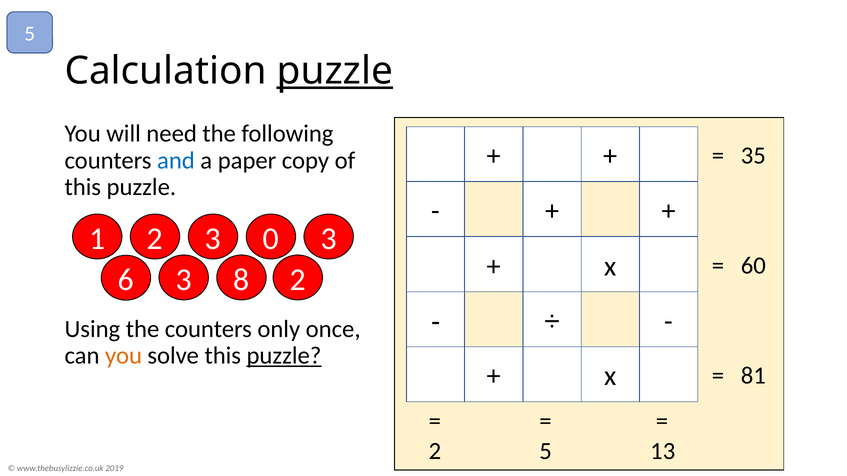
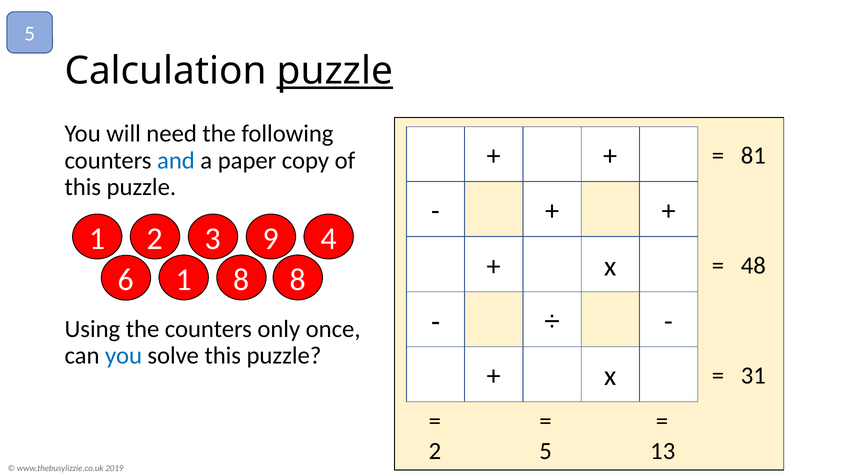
35: 35 -> 81
0: 0 -> 9
2 3: 3 -> 4
60: 60 -> 48
6 3: 3 -> 1
8 2: 2 -> 8
you at (124, 356) colour: orange -> blue
puzzle at (284, 356) underline: present -> none
81: 81 -> 31
